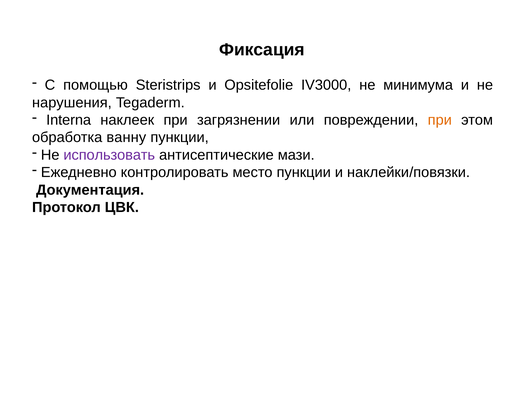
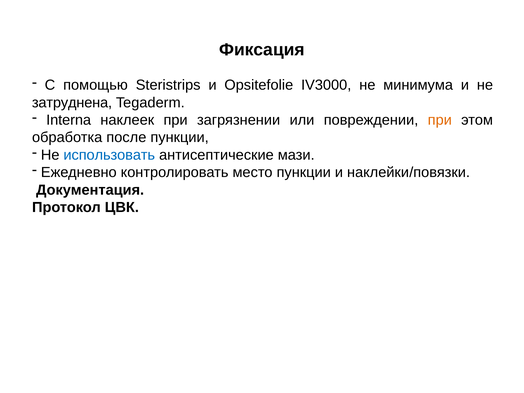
нарушения: нарушения -> затруднена
ванну: ванну -> после
использовать colour: purple -> blue
